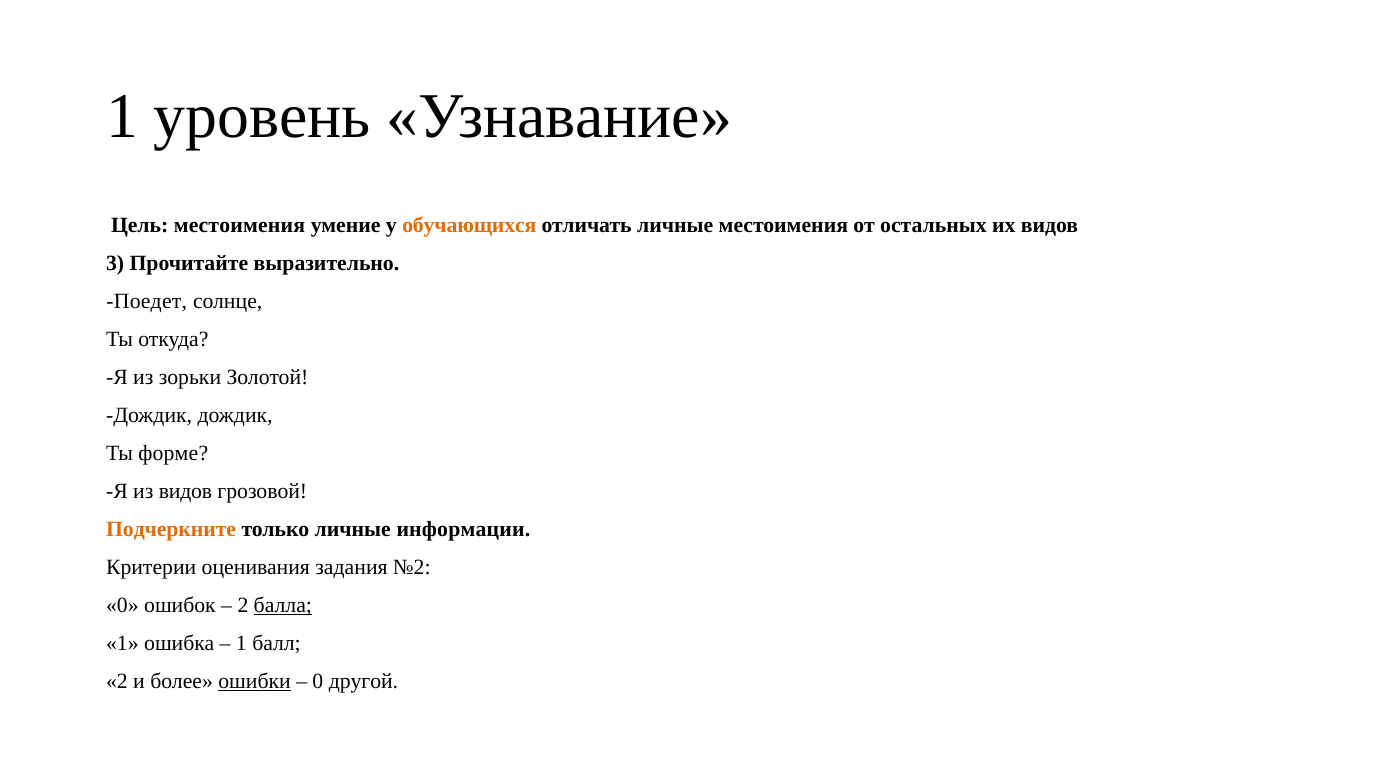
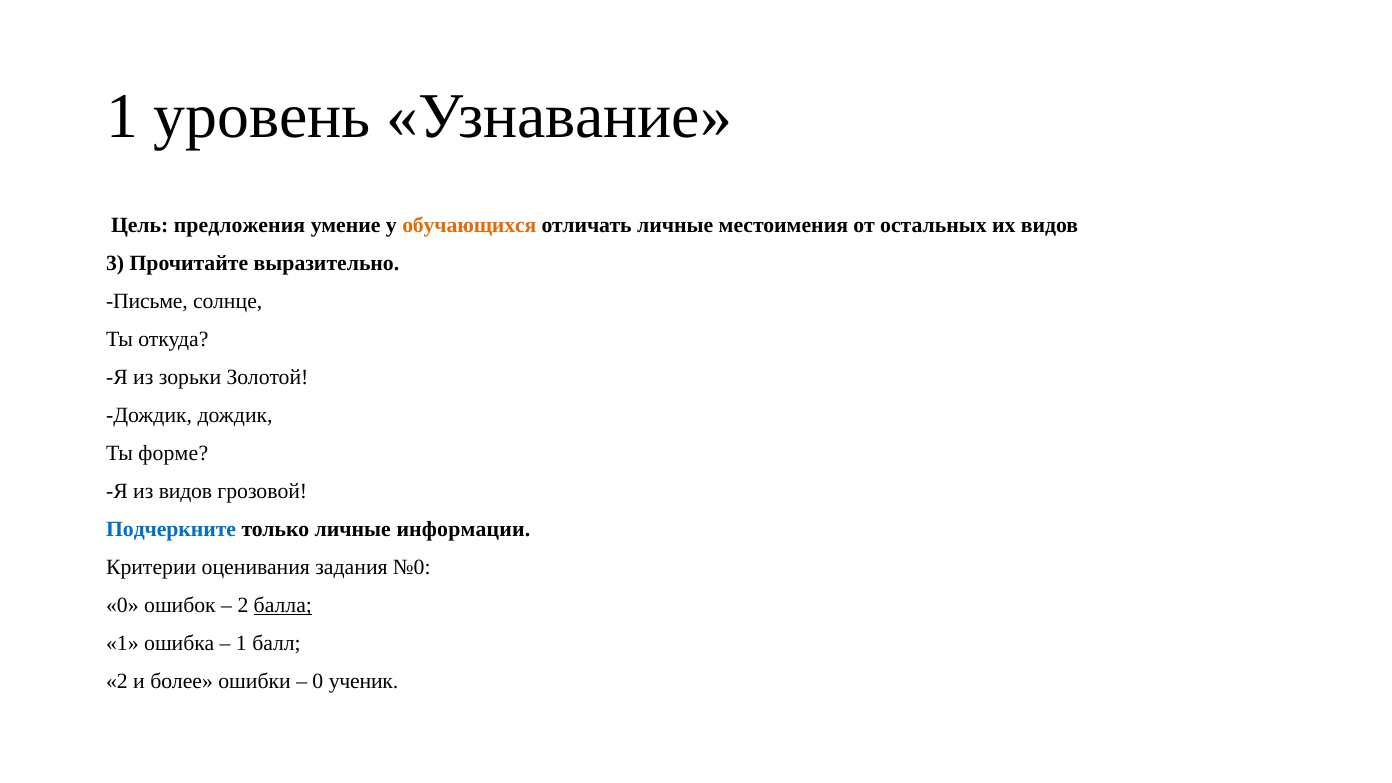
Цель местоимения: местоимения -> предложения
Поедет: Поедет -> Письме
Подчеркните colour: orange -> blue
№2: №2 -> №0
ошибки underline: present -> none
другой: другой -> ученик
